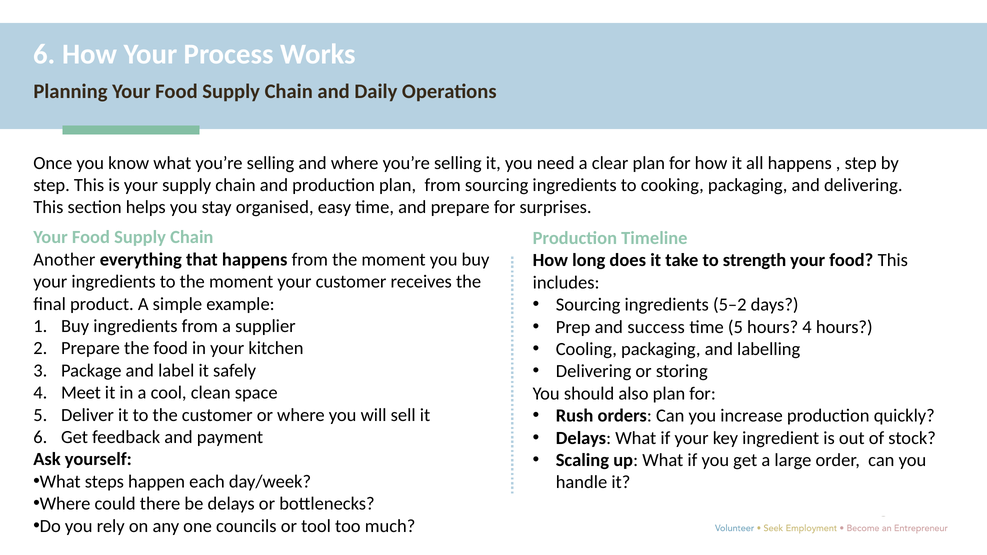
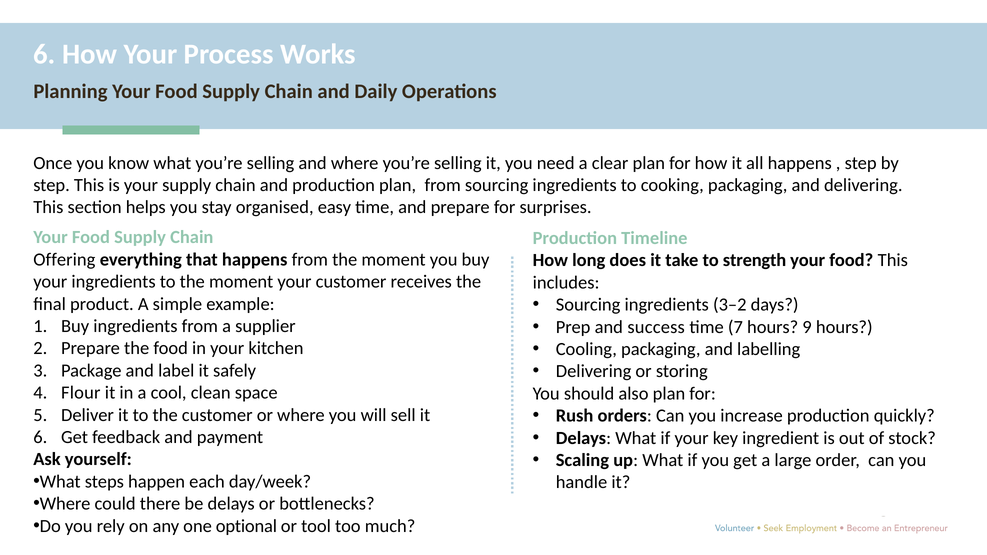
Another: Another -> Offering
5–2: 5–2 -> 3–2
time 5: 5 -> 7
hours 4: 4 -> 9
Meet: Meet -> Flour
councils: councils -> optional
